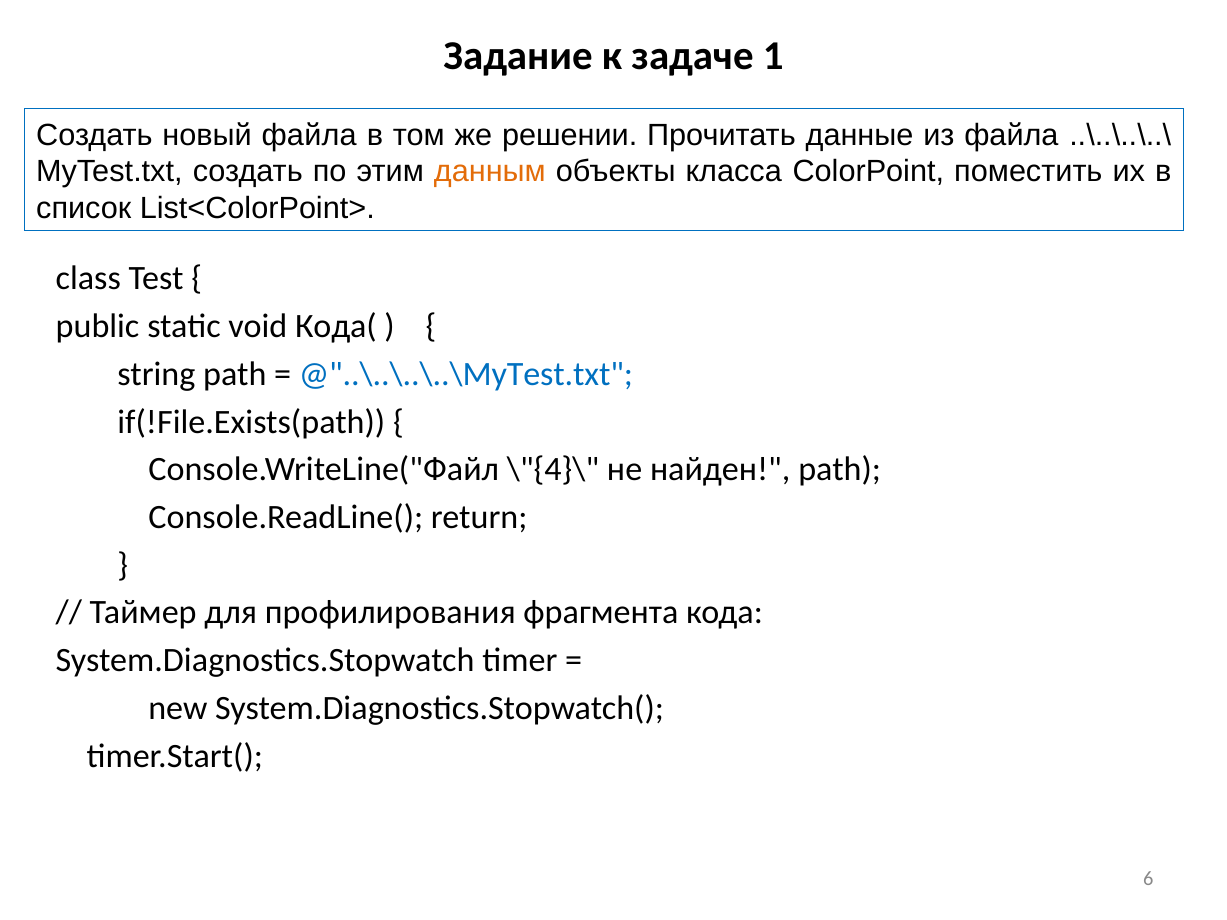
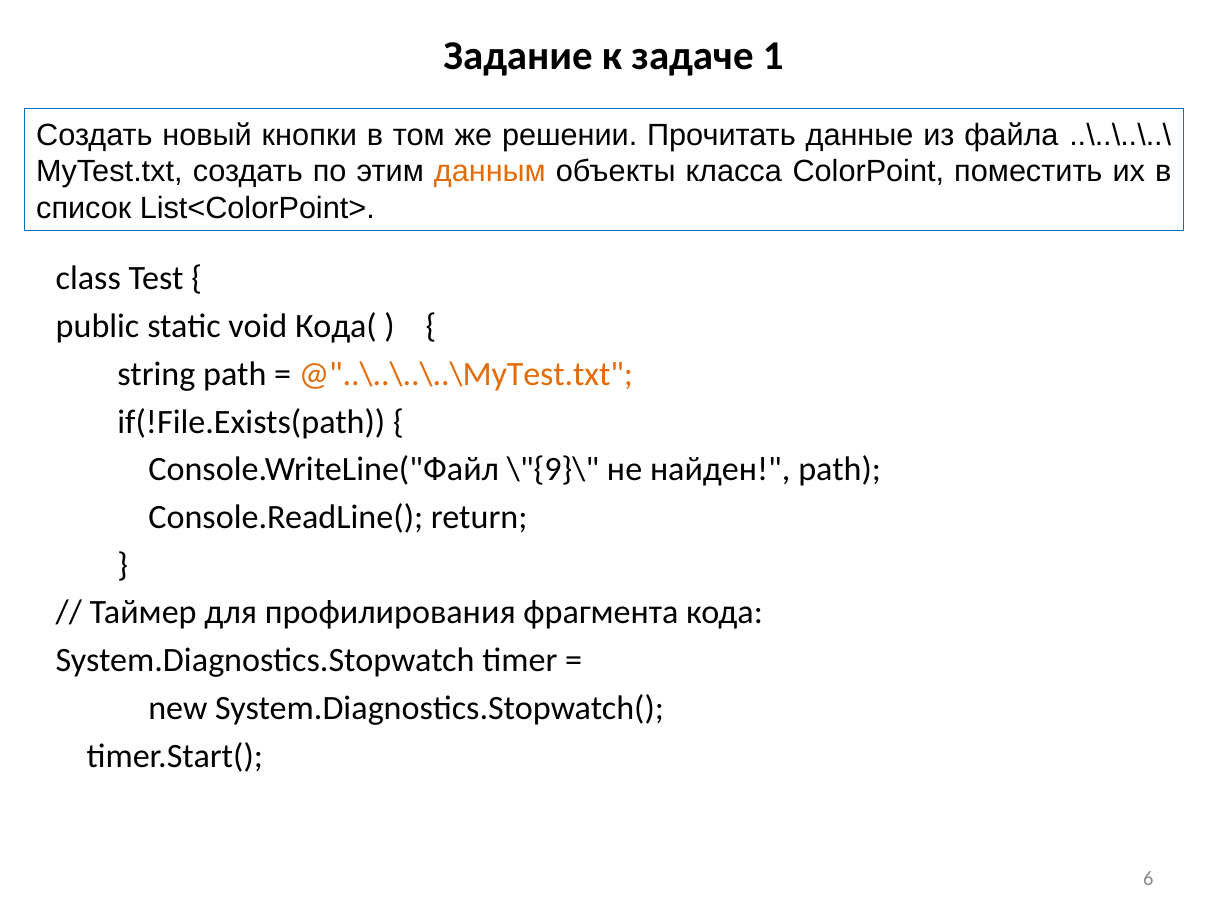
новый файла: файла -> кнопки
@"..\..\..\..\MyTest.txt colour: blue -> orange
\"{4}\: \"{4}\ -> \"{9}\
